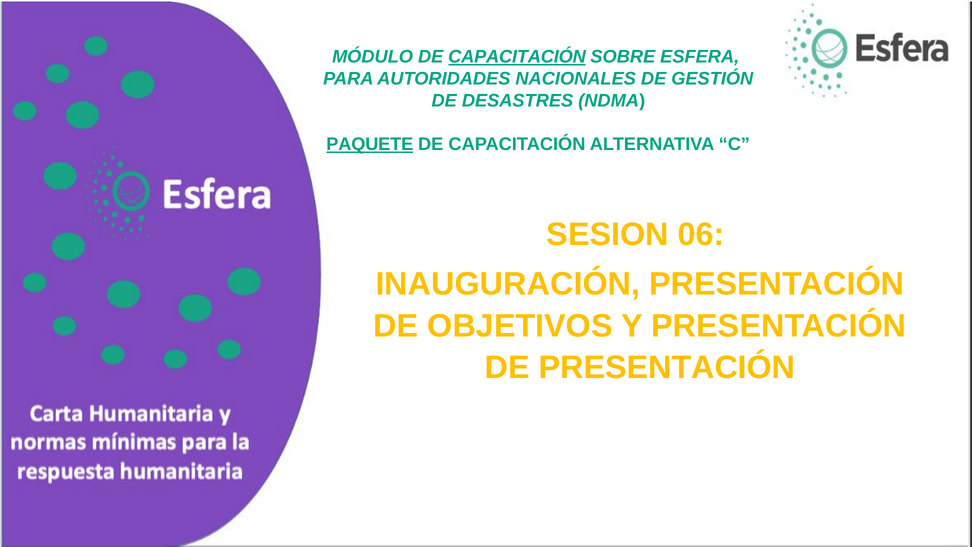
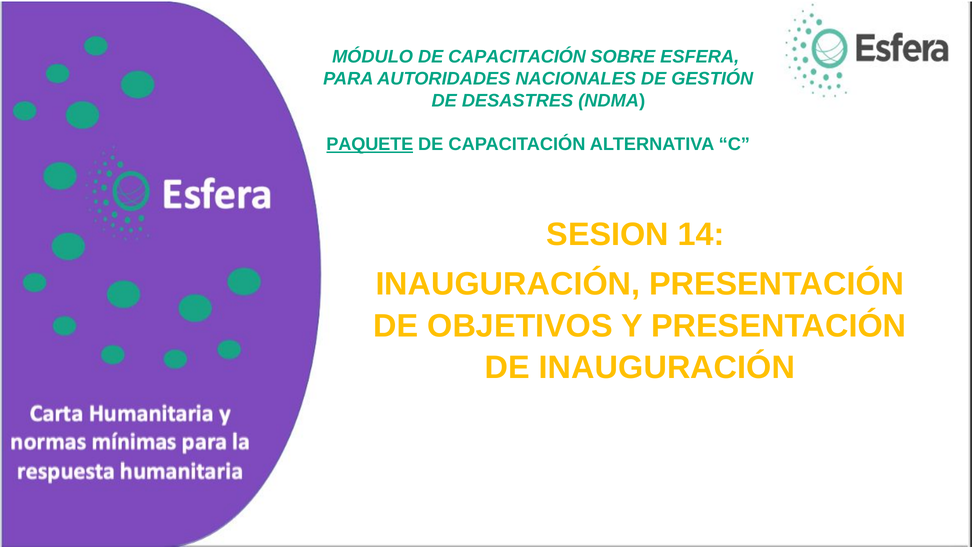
CAPACITACIÓN at (517, 57) underline: present -> none
06: 06 -> 14
DE PRESENTACIÓN: PRESENTACIÓN -> INAUGURACIÓN
